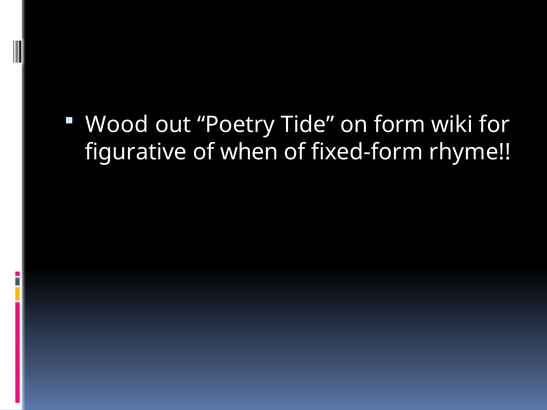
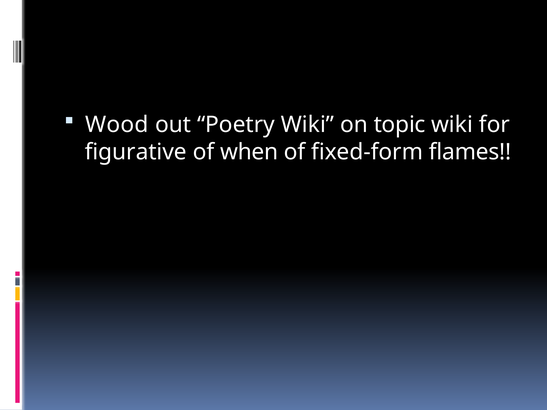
Poetry Tide: Tide -> Wiki
form: form -> topic
rhyme: rhyme -> flames
